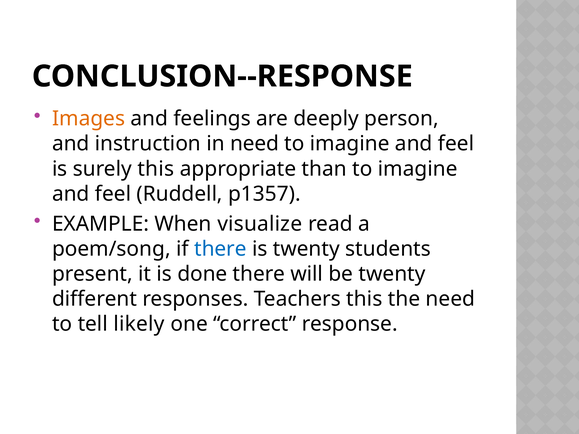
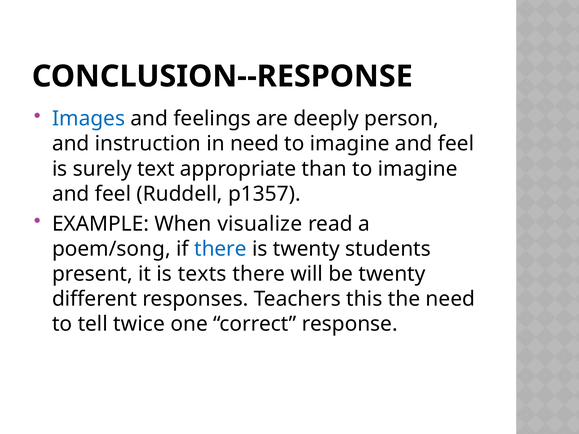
Images colour: orange -> blue
surely this: this -> text
done: done -> texts
likely: likely -> twice
